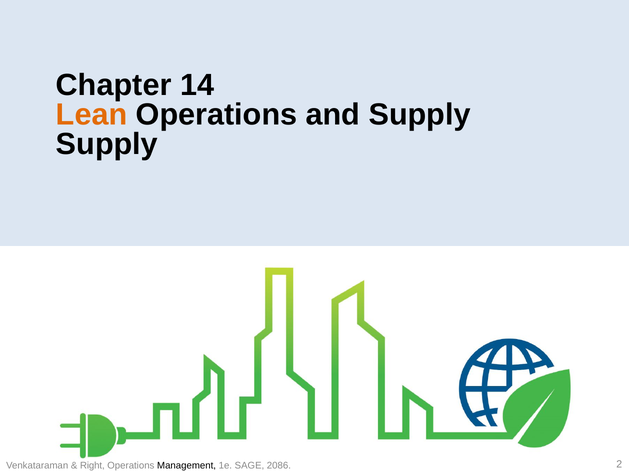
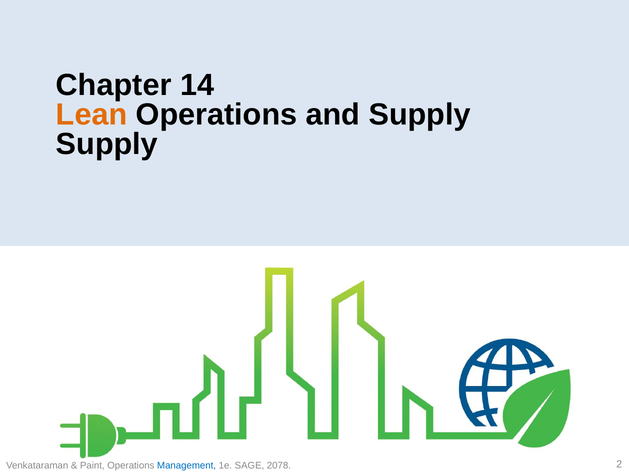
Right: Right -> Paint
Management colour: black -> blue
2086: 2086 -> 2078
